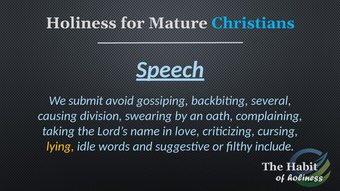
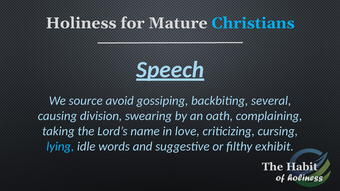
submit: submit -> source
lying colour: yellow -> light blue
include: include -> exhibit
